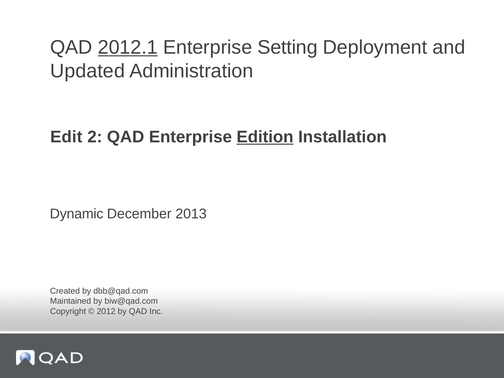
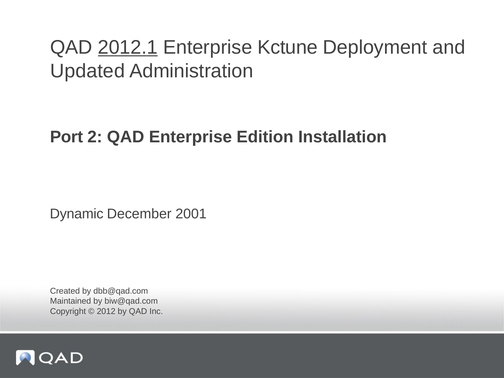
Setting: Setting -> Kctune
Edit: Edit -> Port
Edition underline: present -> none
2013: 2013 -> 2001
